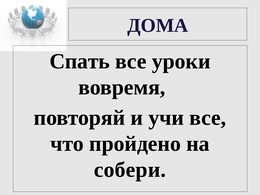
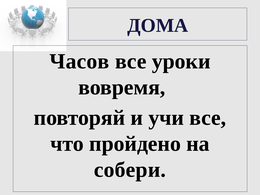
Спать: Спать -> Часов
